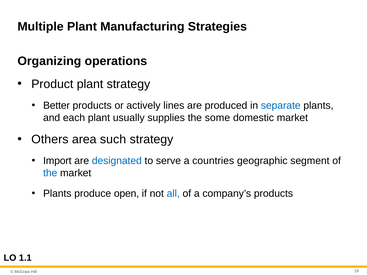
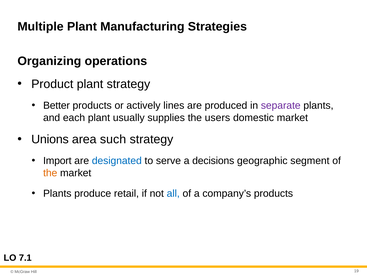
separate colour: blue -> purple
some: some -> users
Others: Others -> Unions
countries: countries -> decisions
the at (50, 173) colour: blue -> orange
open: open -> retail
1.1: 1.1 -> 7.1
